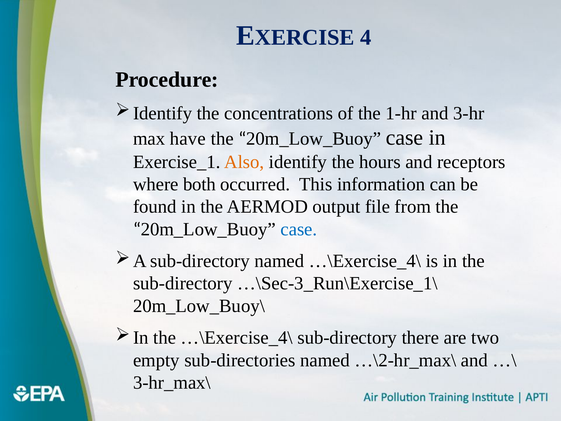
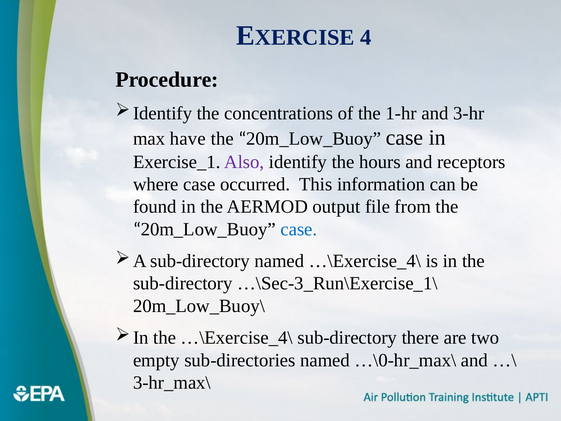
Also colour: orange -> purple
where both: both -> case
…\2-hr_max\: …\2-hr_max\ -> …\0-hr_max\
